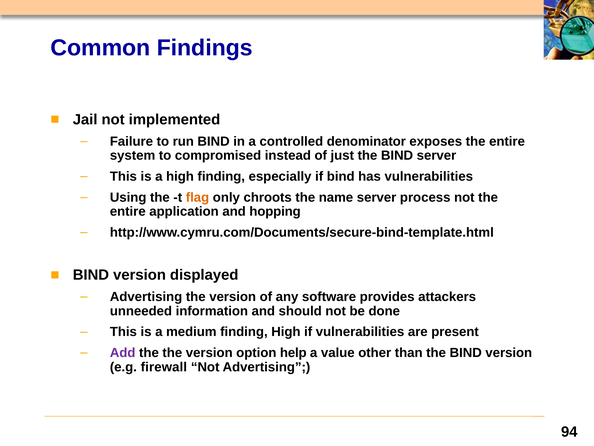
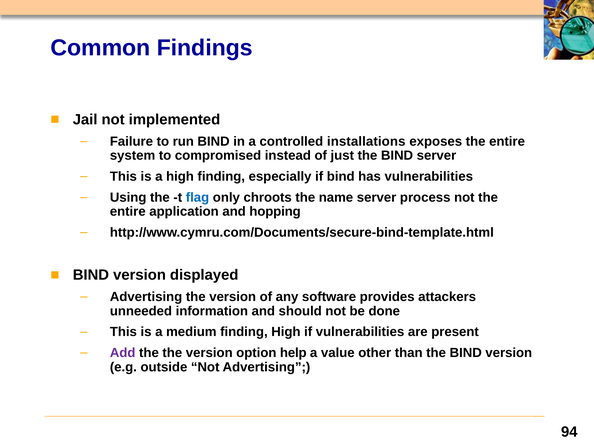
denominator: denominator -> installations
flag colour: orange -> blue
firewall: firewall -> outside
